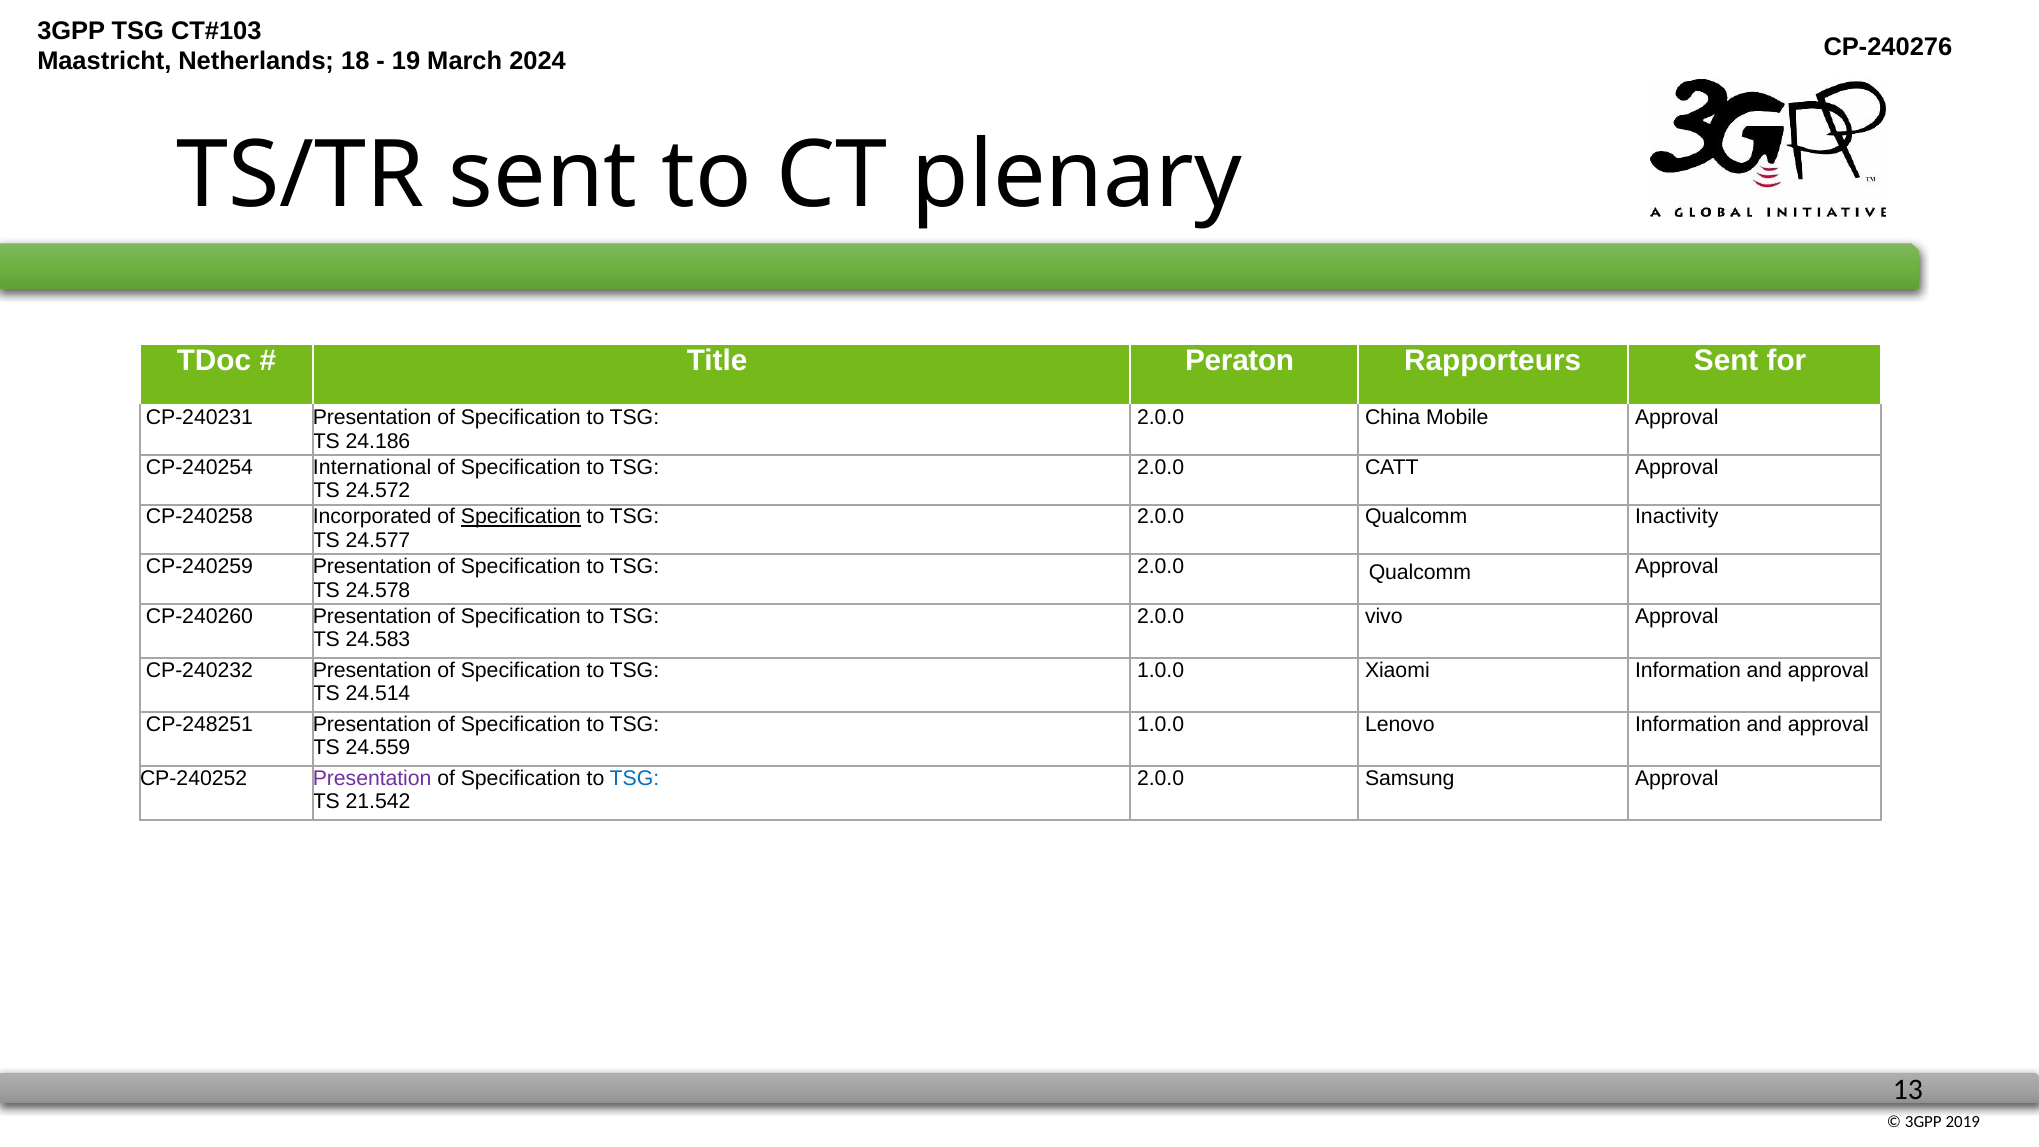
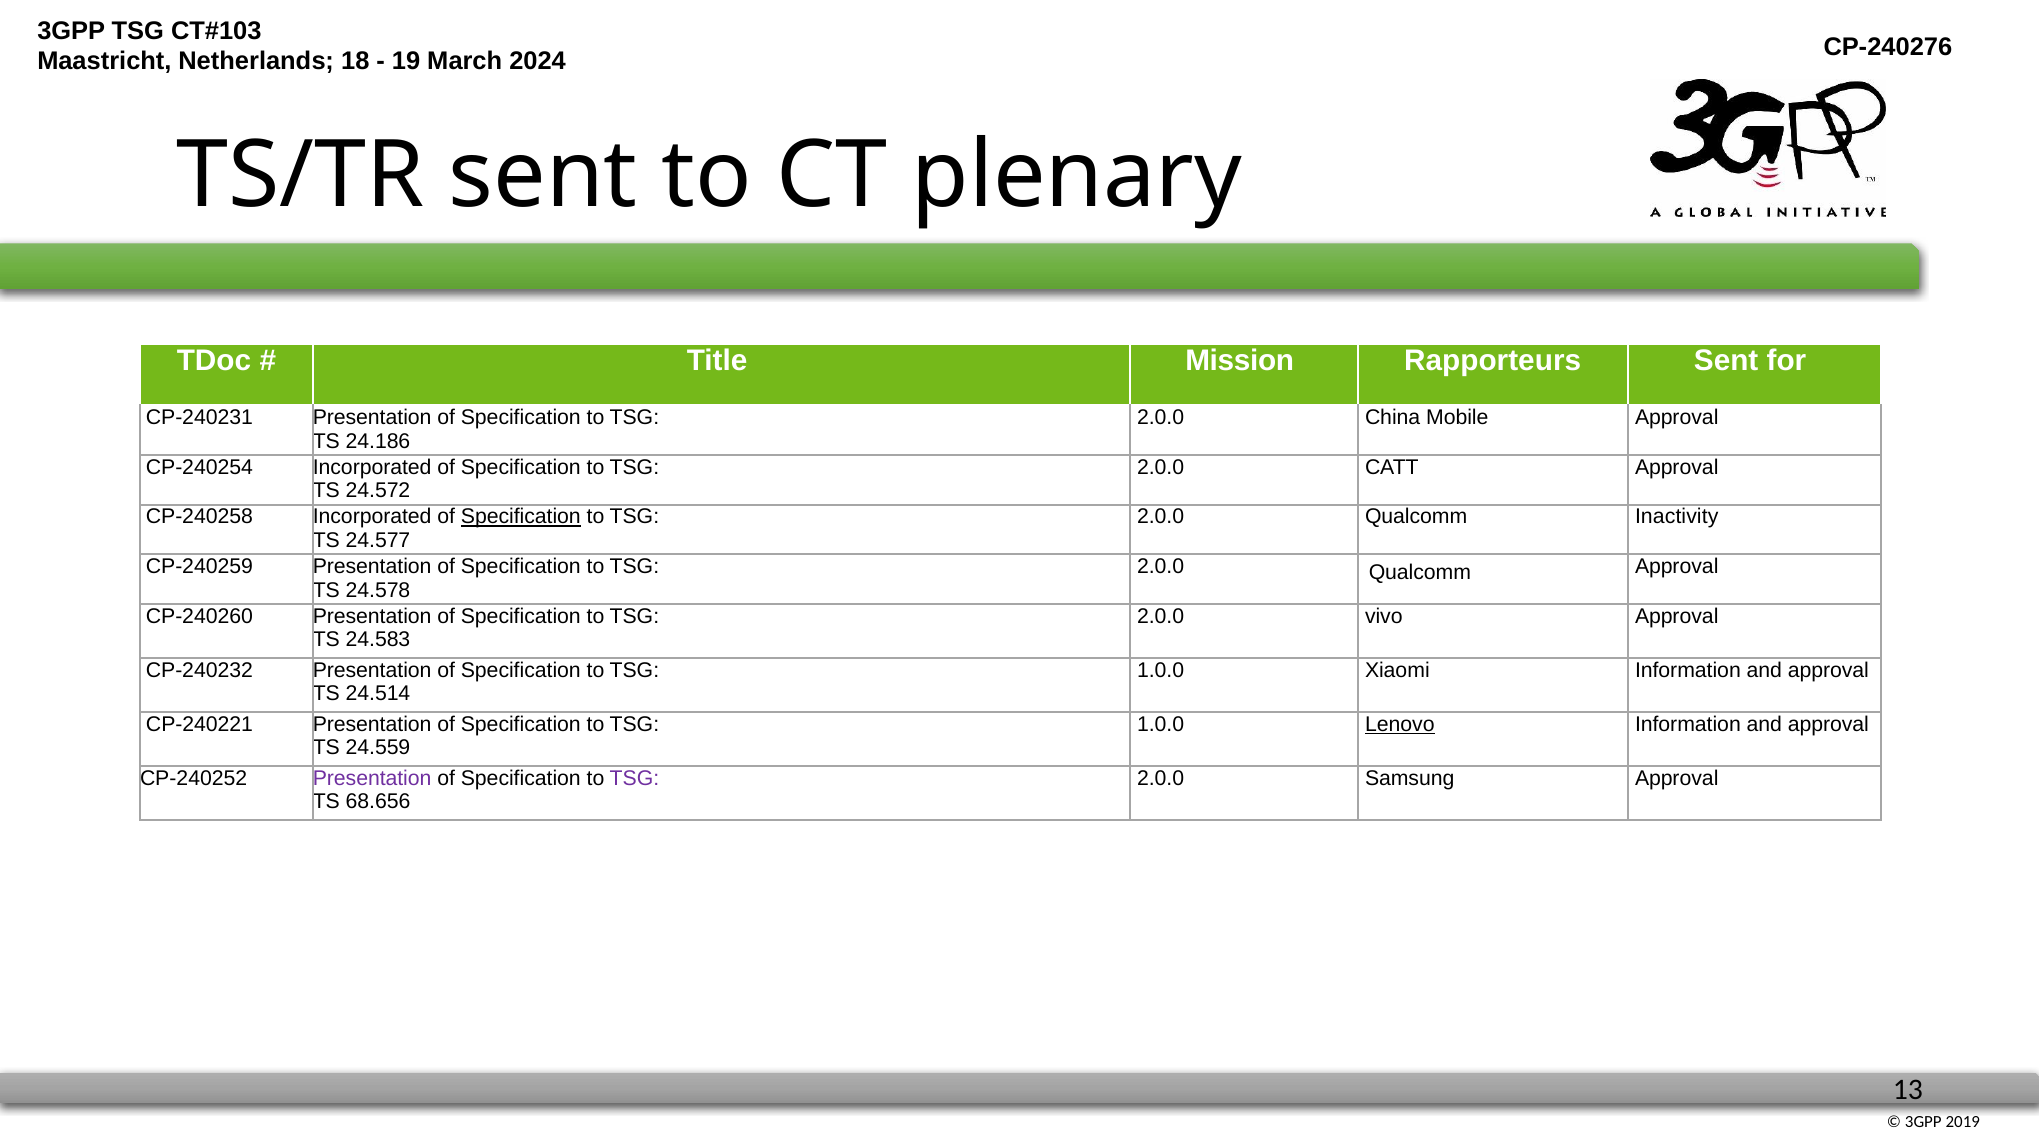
Peraton: Peraton -> Mission
CP-240254 International: International -> Incorporated
CP-248251: CP-248251 -> CP-240221
Lenovo underline: none -> present
TSG at (634, 778) colour: blue -> purple
21.542: 21.542 -> 68.656
